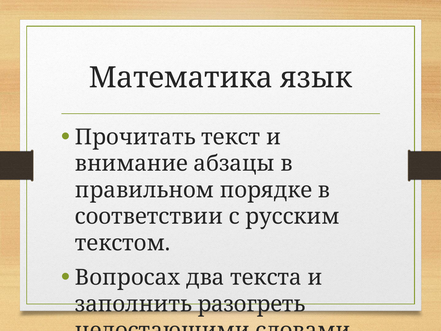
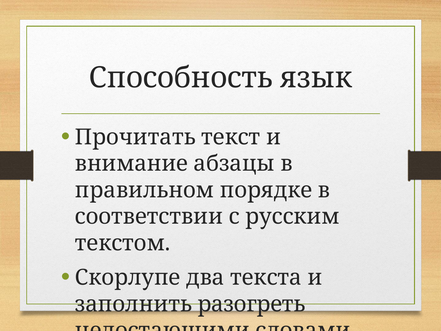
Математика: Математика -> Способность
Вопросах: Вопросах -> Скорлупе
